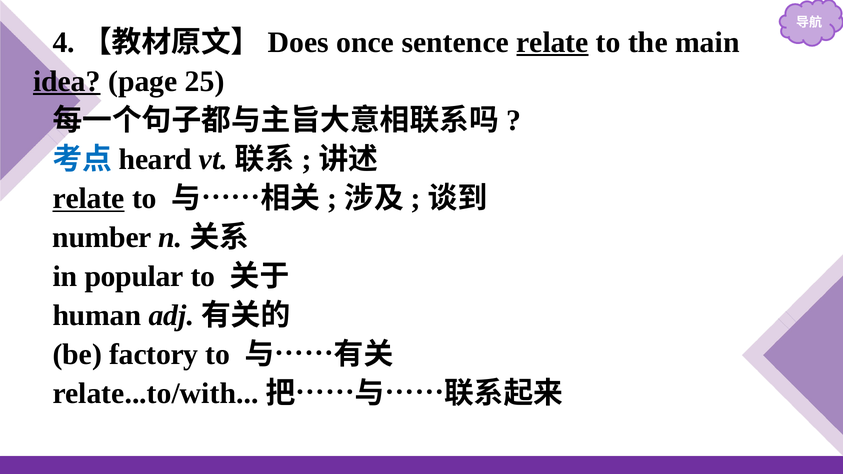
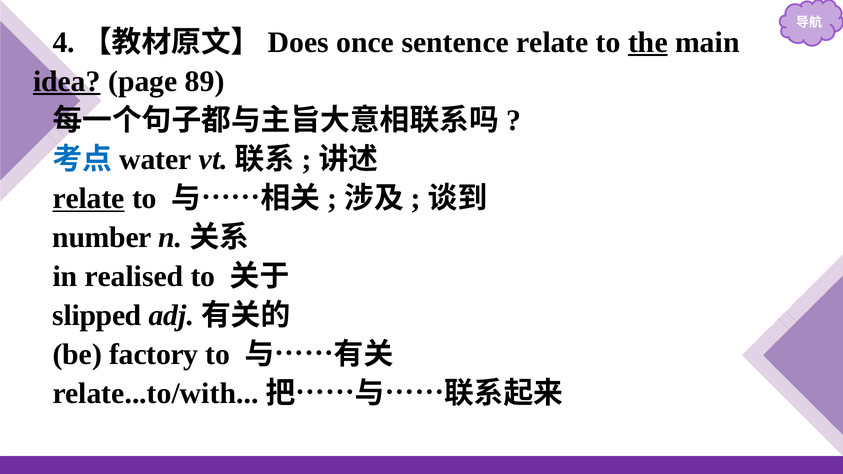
relate at (552, 42) underline: present -> none
the underline: none -> present
25: 25 -> 89
heard: heard -> water
popular: popular -> realised
human: human -> slipped
